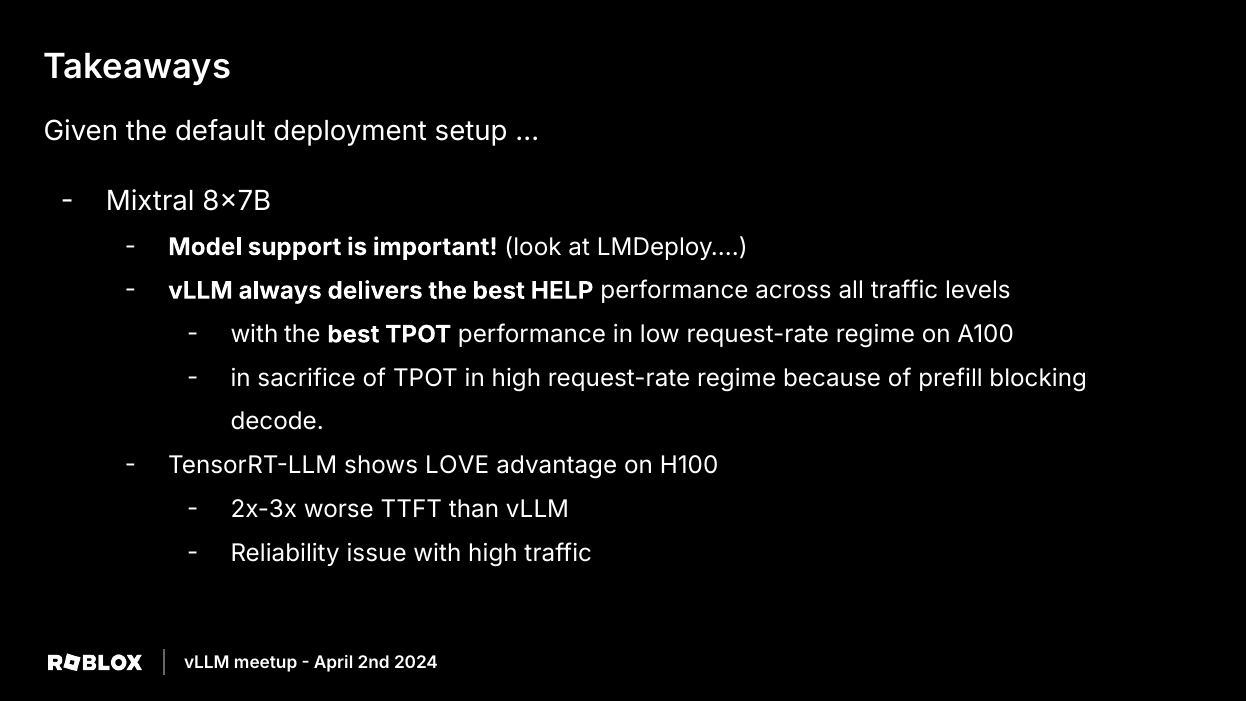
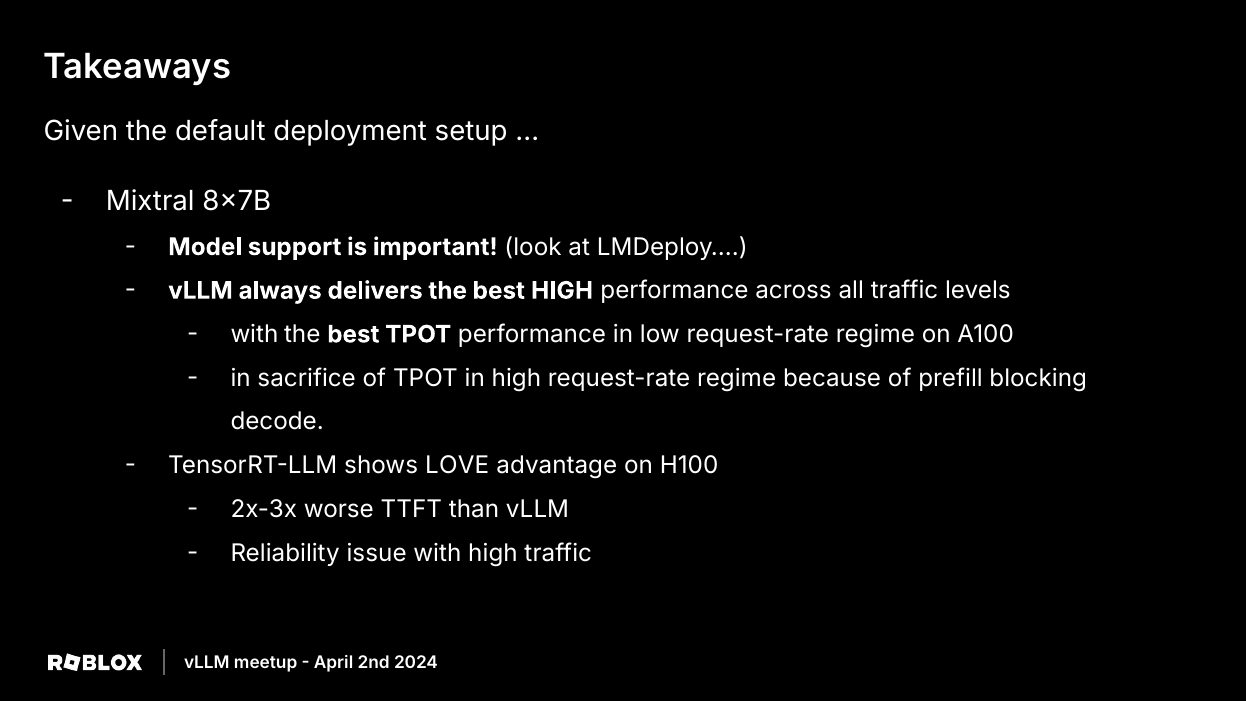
best HELP: HELP -> HIGH
